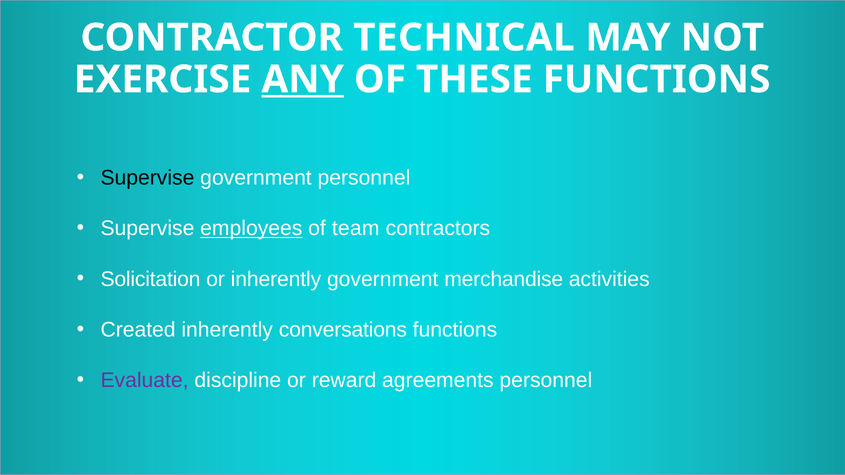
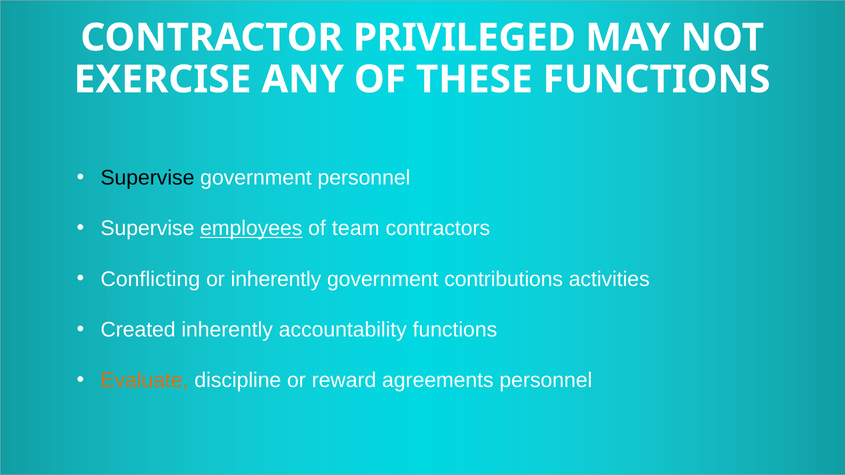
TECHNICAL: TECHNICAL -> PRIVILEGED
ANY underline: present -> none
Solicitation: Solicitation -> Conflicting
merchandise: merchandise -> contributions
conversations: conversations -> accountability
Evaluate colour: purple -> orange
